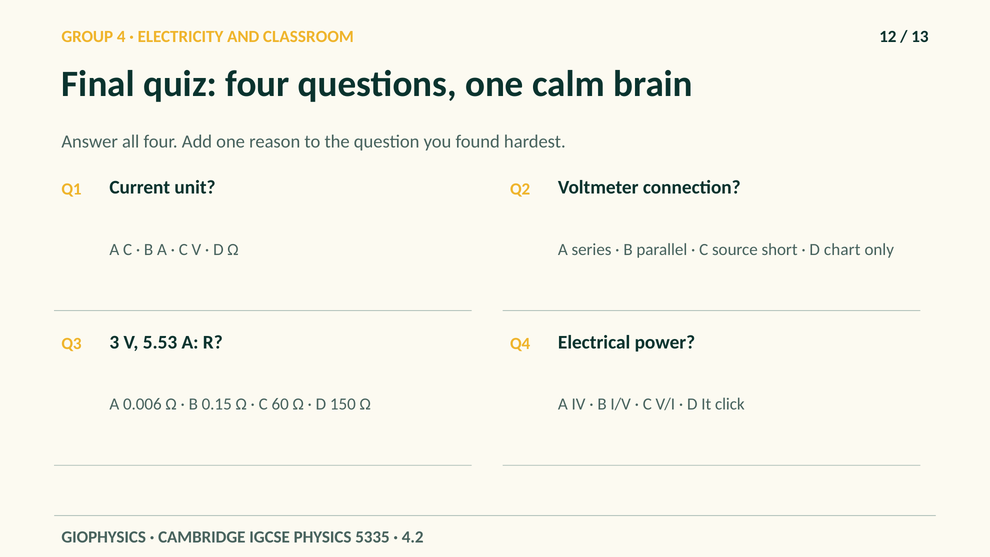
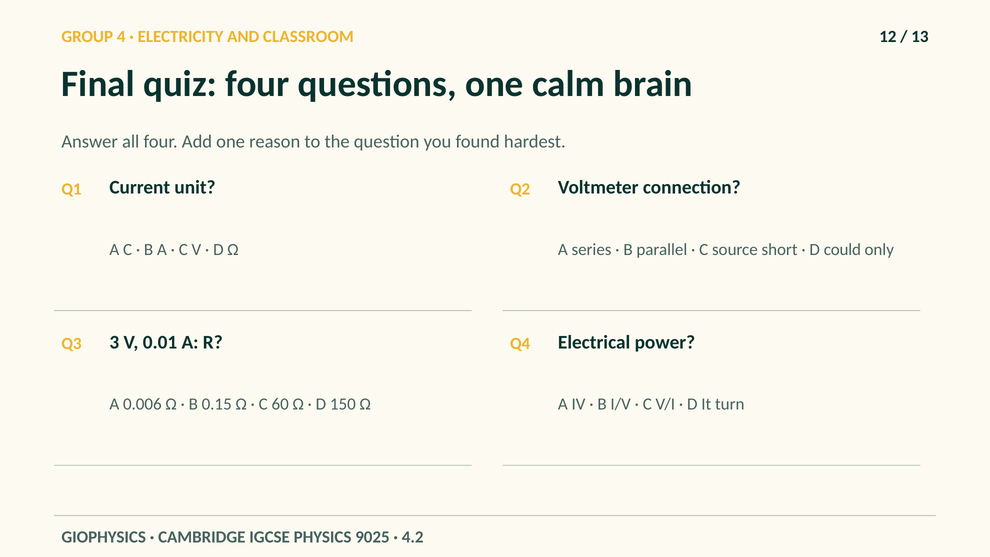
chart: chart -> could
5.53: 5.53 -> 0.01
click: click -> turn
5335: 5335 -> 9025
